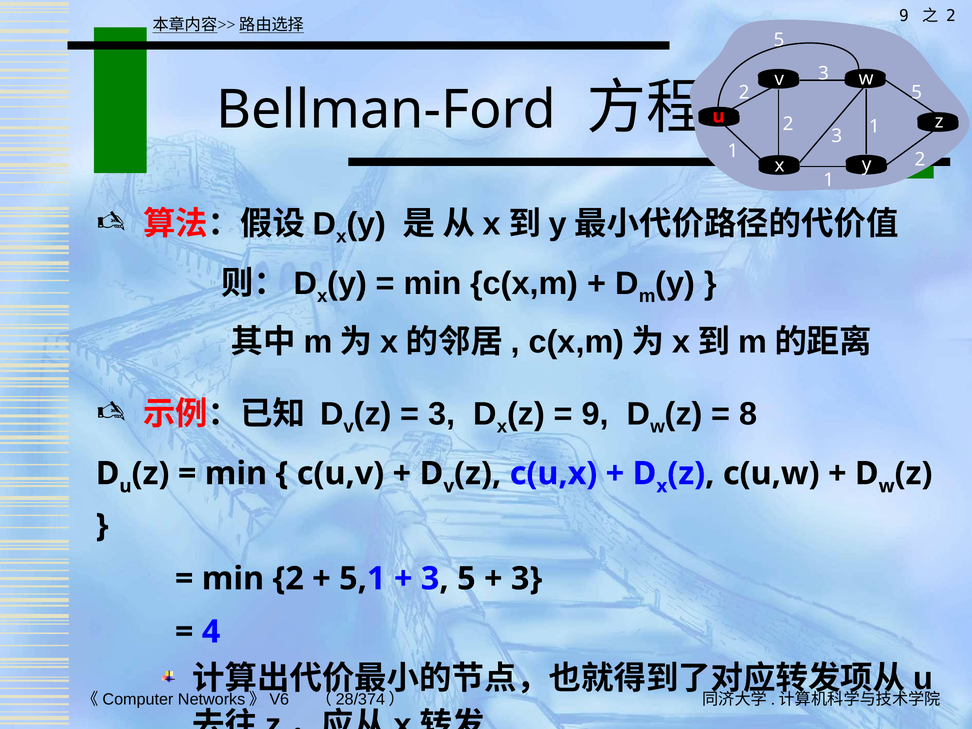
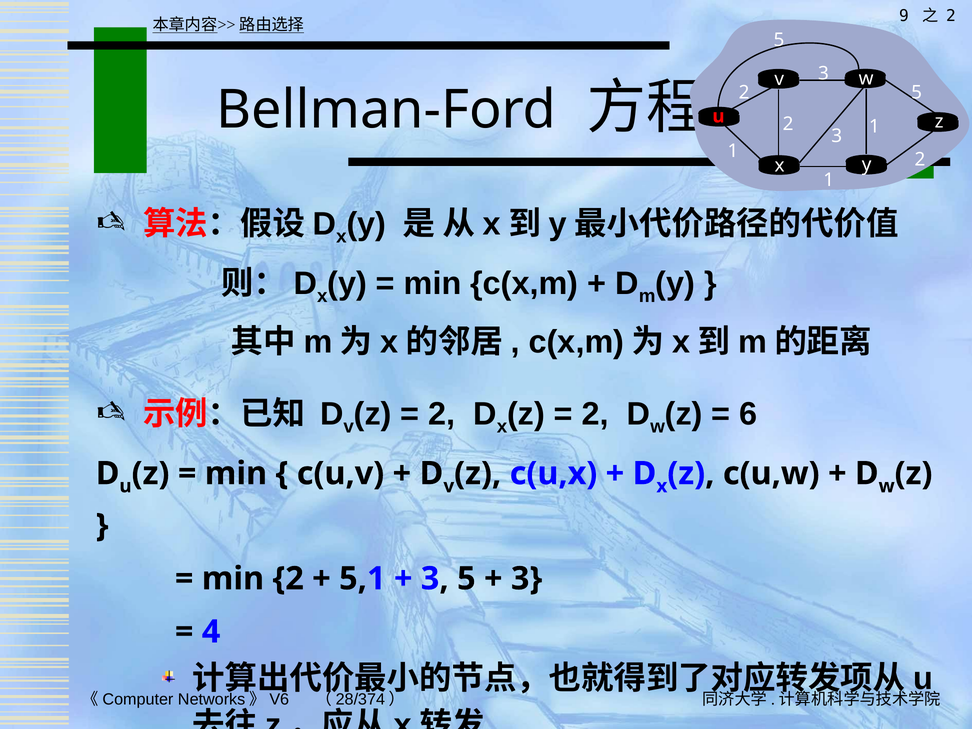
3 at (442, 414): 3 -> 2
9 at (595, 414): 9 -> 2
8: 8 -> 6
